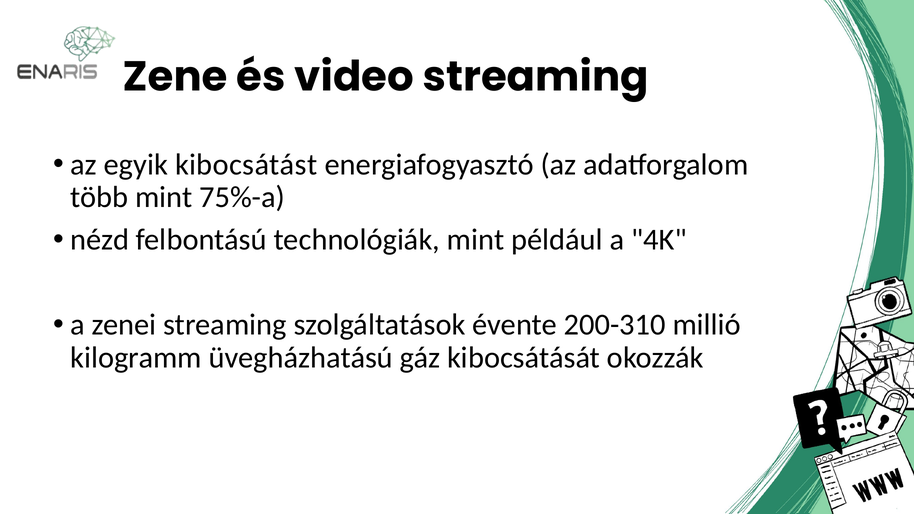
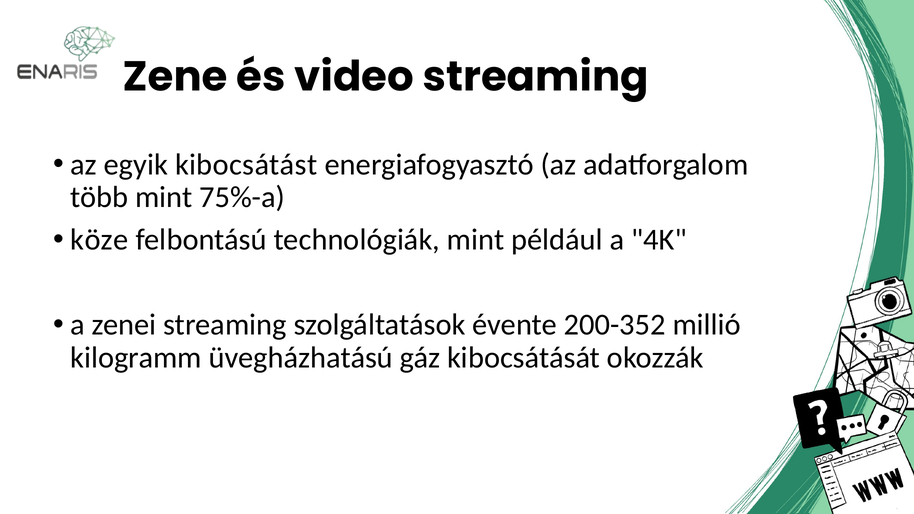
nézd: nézd -> köze
200-310: 200-310 -> 200-352
